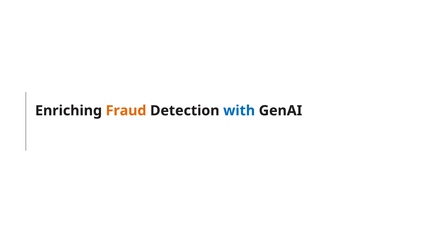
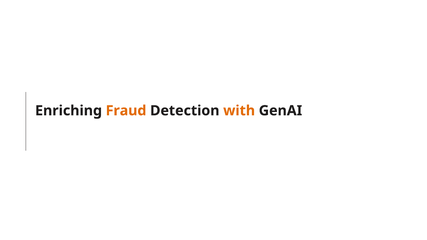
with colour: blue -> orange
